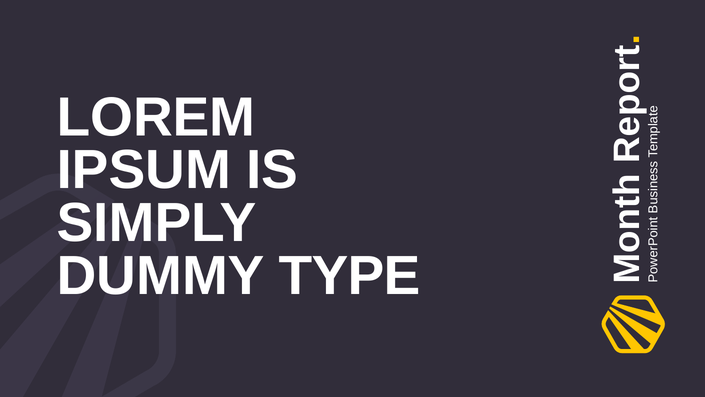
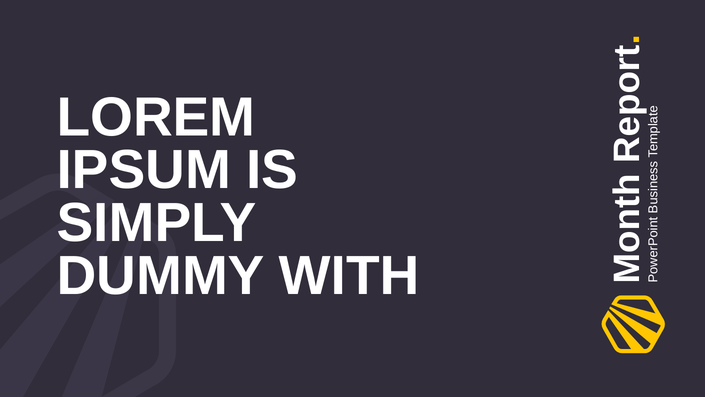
TYPE: TYPE -> WITH
